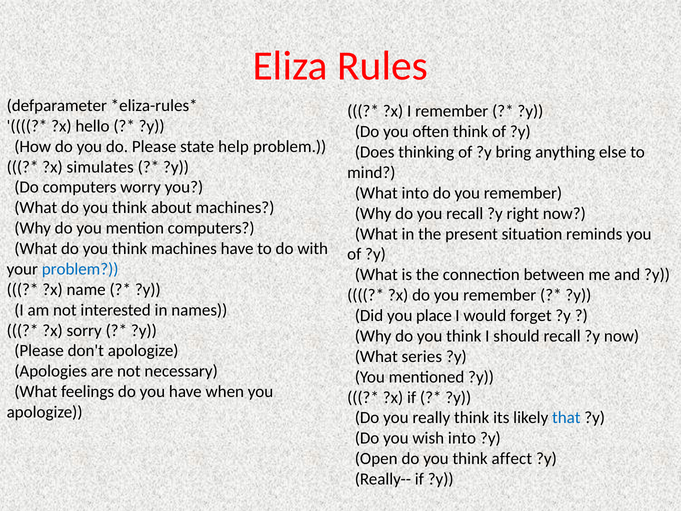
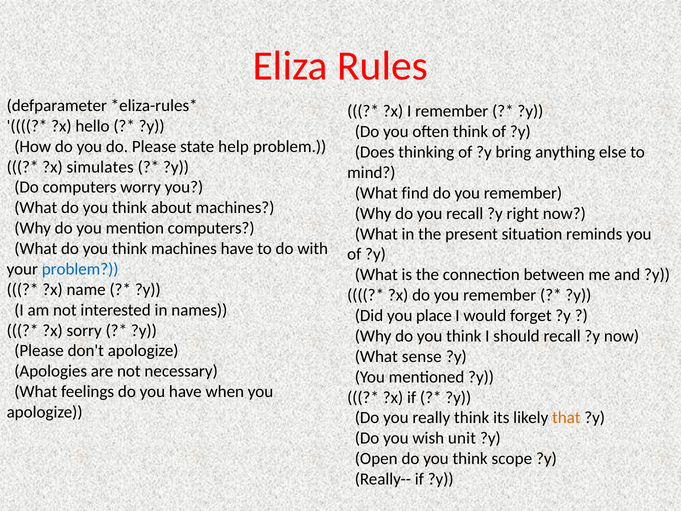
What into: into -> find
series: series -> sense
that colour: blue -> orange
wish into: into -> unit
affect: affect -> scope
